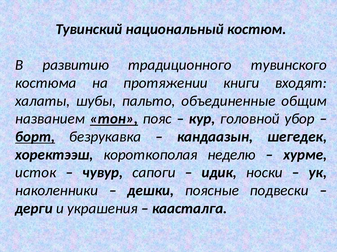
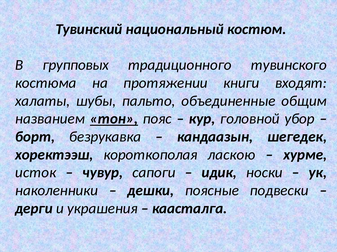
развитию: развитию -> групповых
борт underline: present -> none
неделю: неделю -> ласкою
